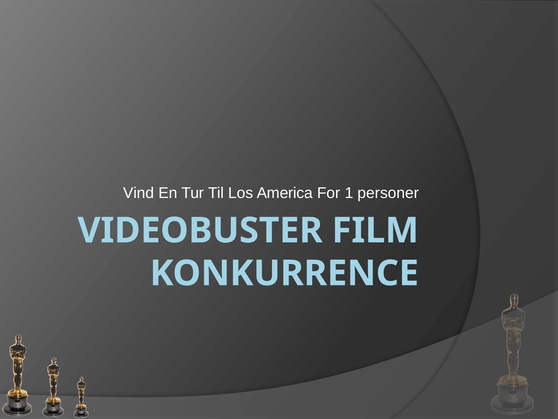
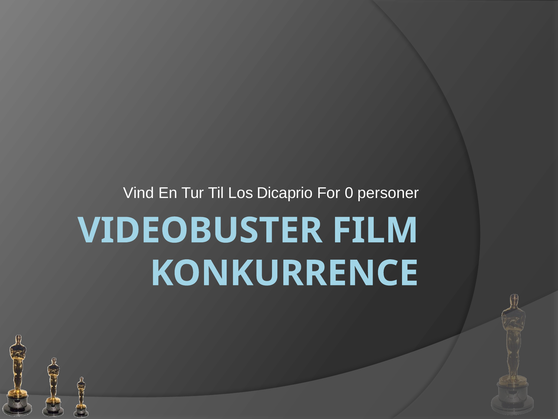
America: America -> Dicaprio
1: 1 -> 0
